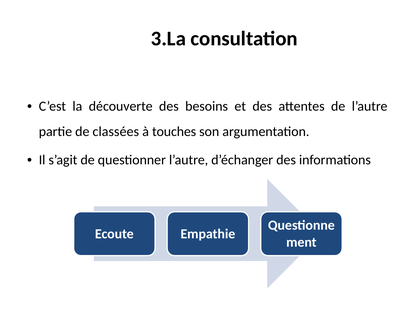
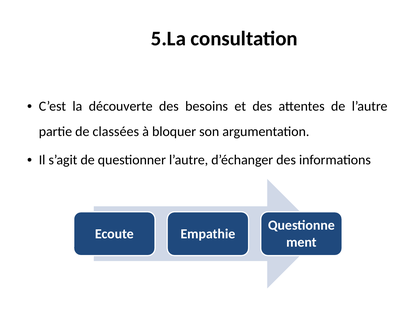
3.La: 3.La -> 5.La
touches: touches -> bloquer
